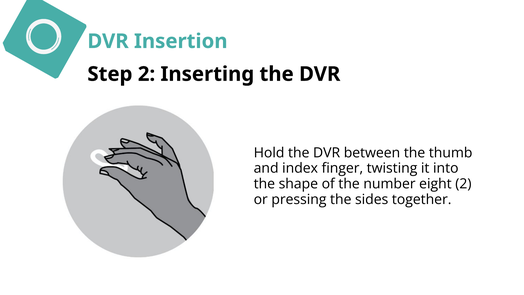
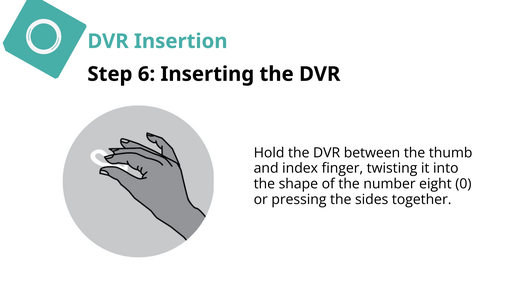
Step 2: 2 -> 6
eight 2: 2 -> 0
